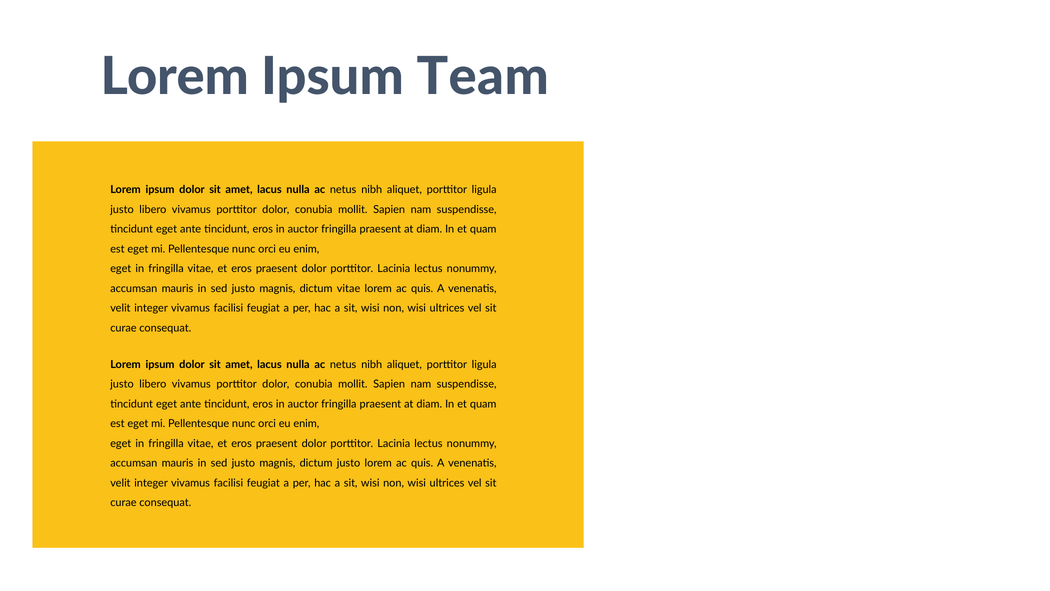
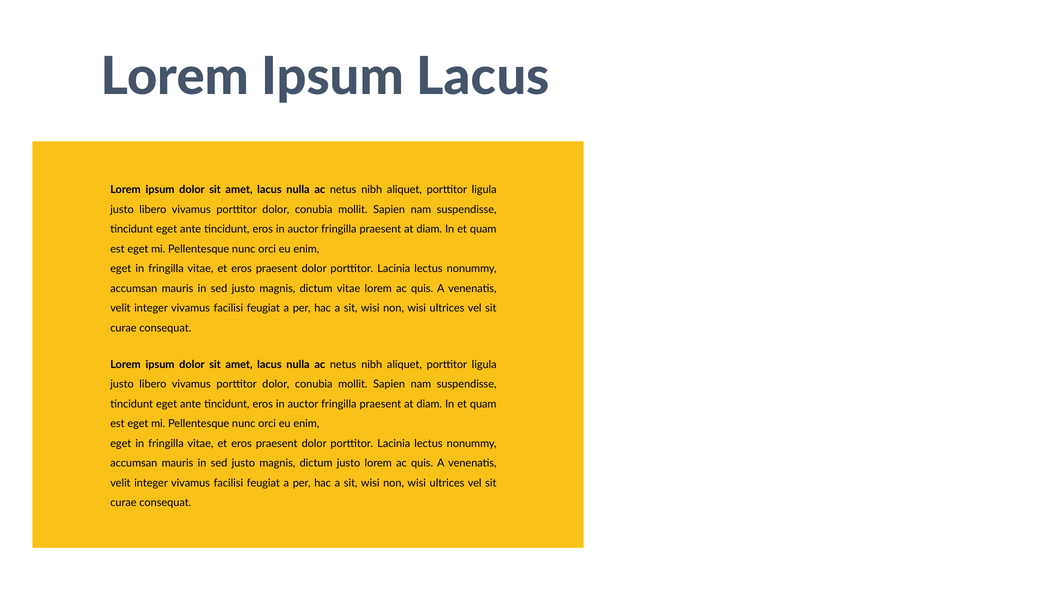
Ipsum Team: Team -> Lacus
